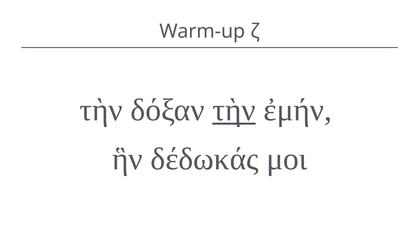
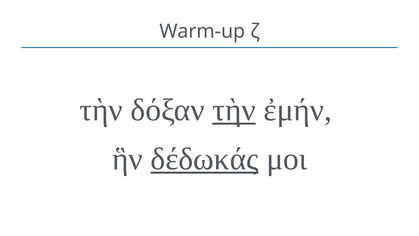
δέδωκάς underline: none -> present
